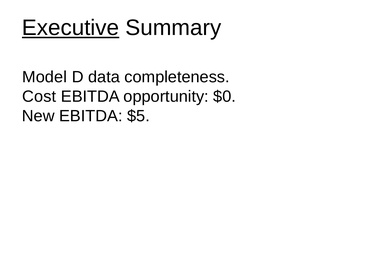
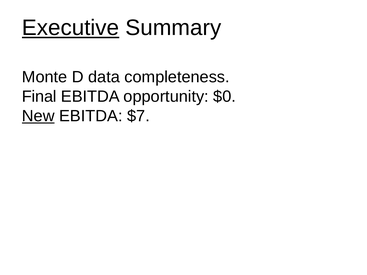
Model: Model -> Monte
Cost: Cost -> Final
New underline: none -> present
$5: $5 -> $7
